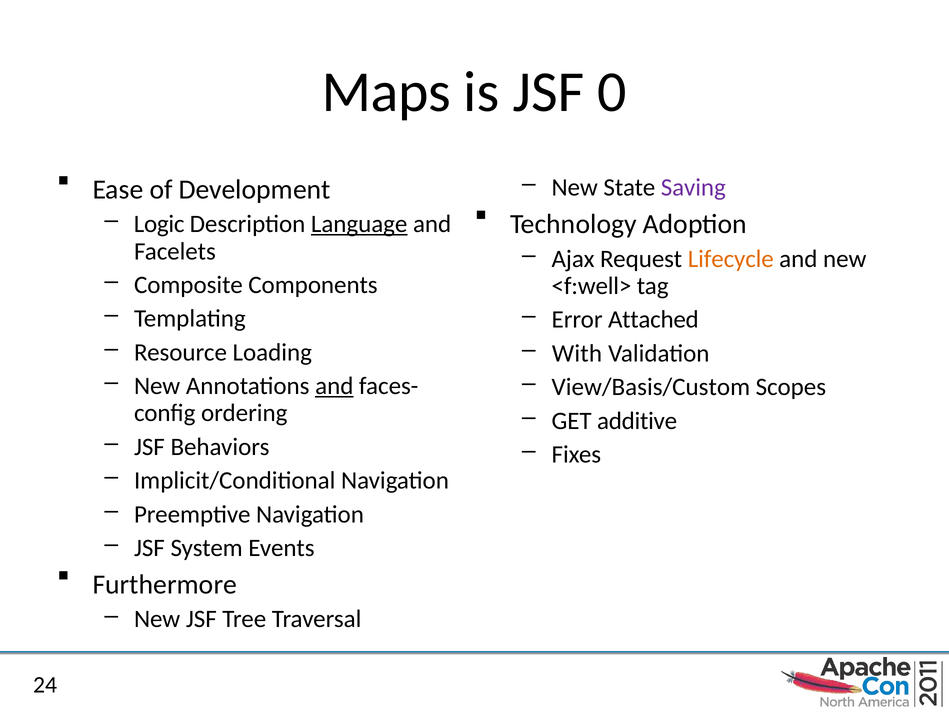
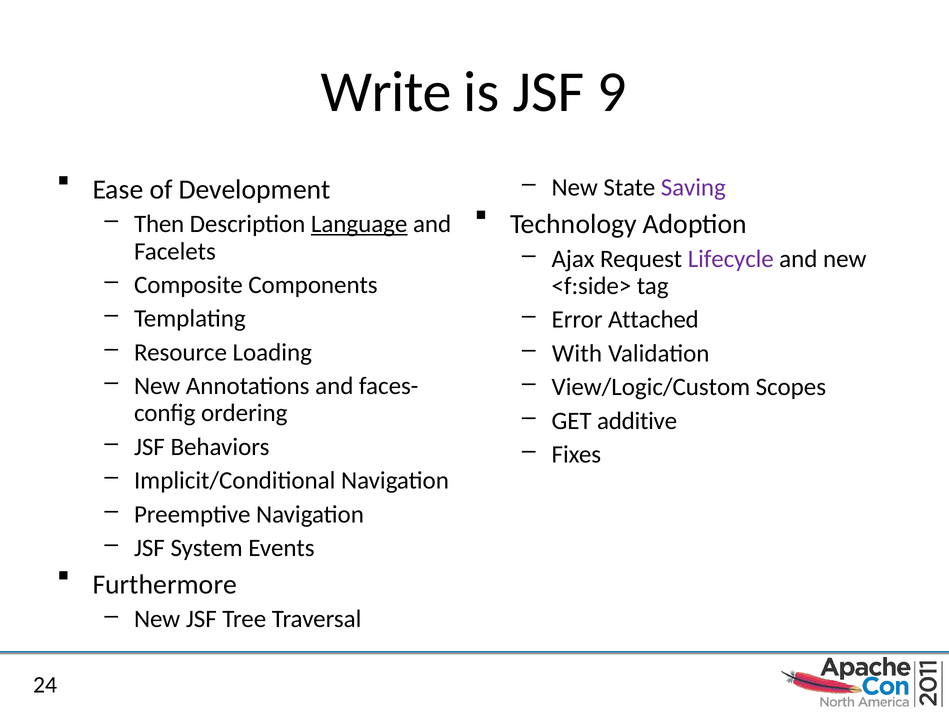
Maps: Maps -> Write
0: 0 -> 9
Logic: Logic -> Then
Lifecycle colour: orange -> purple
<f:well>: <f:well> -> <f:side>
and at (334, 386) underline: present -> none
View/Basis/Custom: View/Basis/Custom -> View/Logic/Custom
